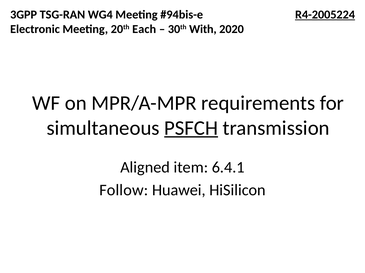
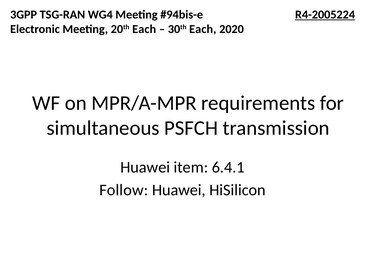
30th With: With -> Each
PSFCH underline: present -> none
Aligned at (145, 168): Aligned -> Huawei
